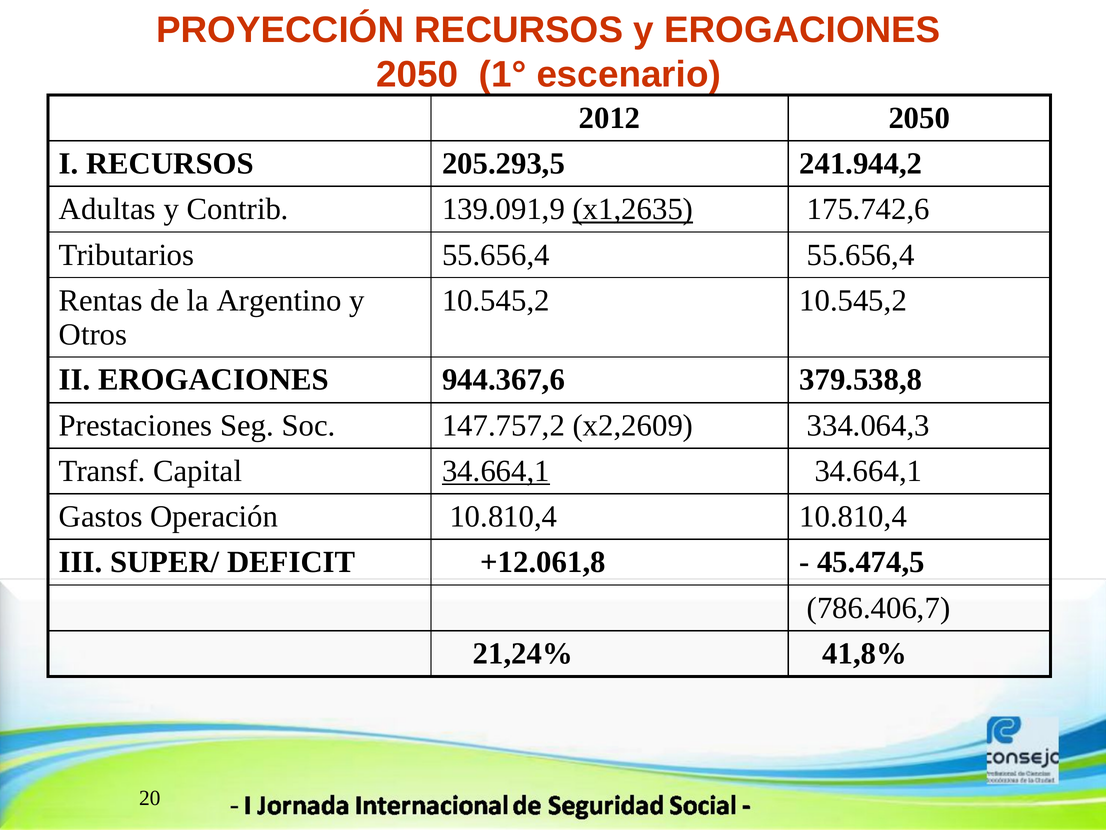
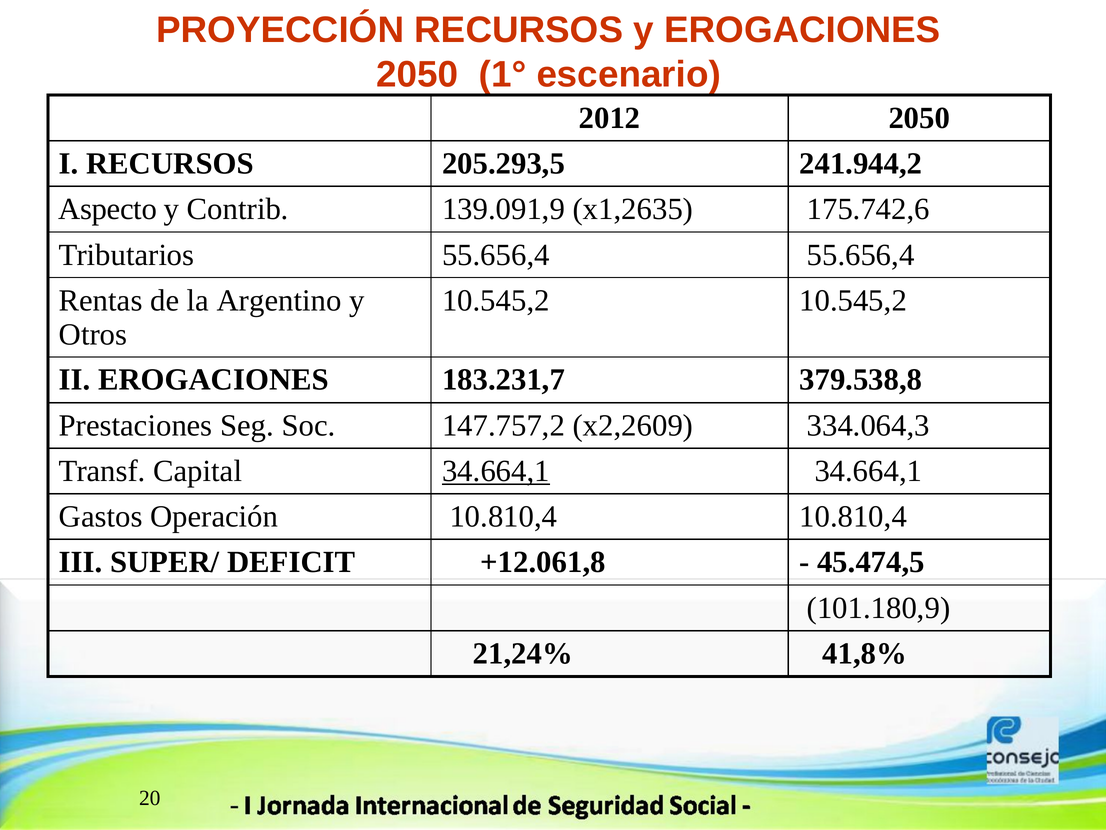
Adultas: Adultas -> Aspecto
x1,2635 underline: present -> none
944.367,6: 944.367,6 -> 183.231,7
786.406,7: 786.406,7 -> 101.180,9
